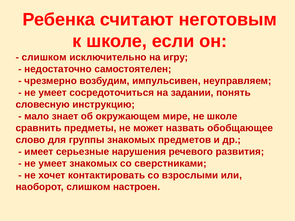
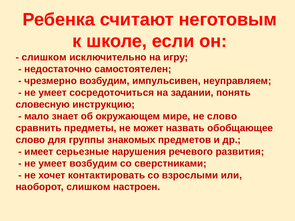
не школе: школе -> слово
умеет знакомых: знакомых -> возбудим
